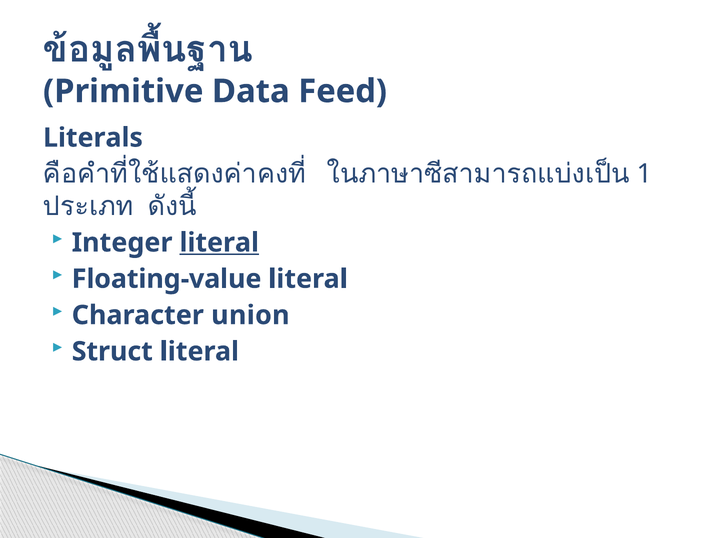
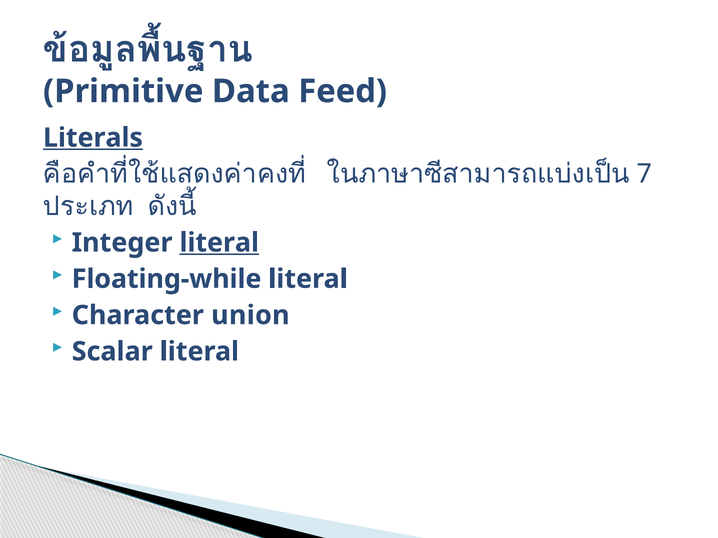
Literals underline: none -> present
1: 1 -> 7
Floating-value: Floating-value -> Floating-while
Struct: Struct -> Scalar
